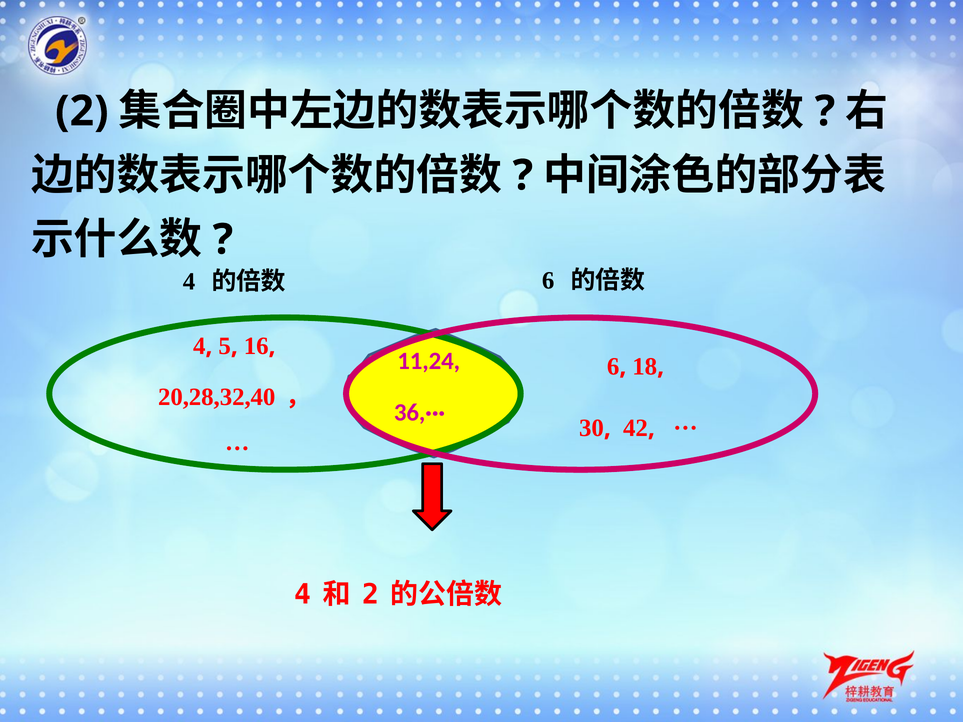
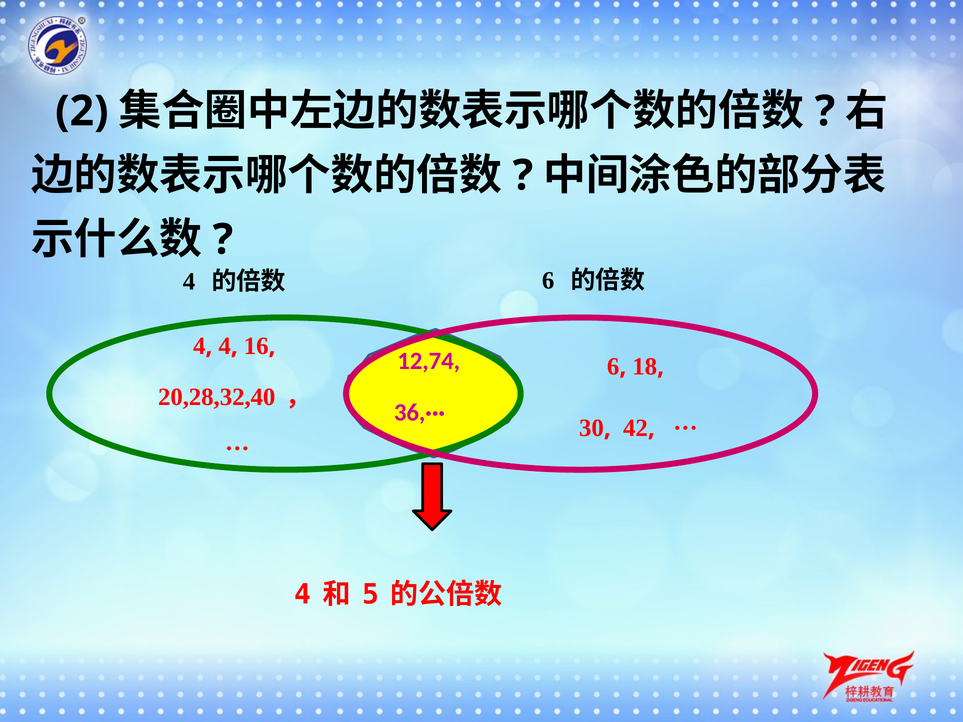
5 at (225, 346): 5 -> 4
11,24: 11,24 -> 12,74
2 at (370, 595): 2 -> 5
